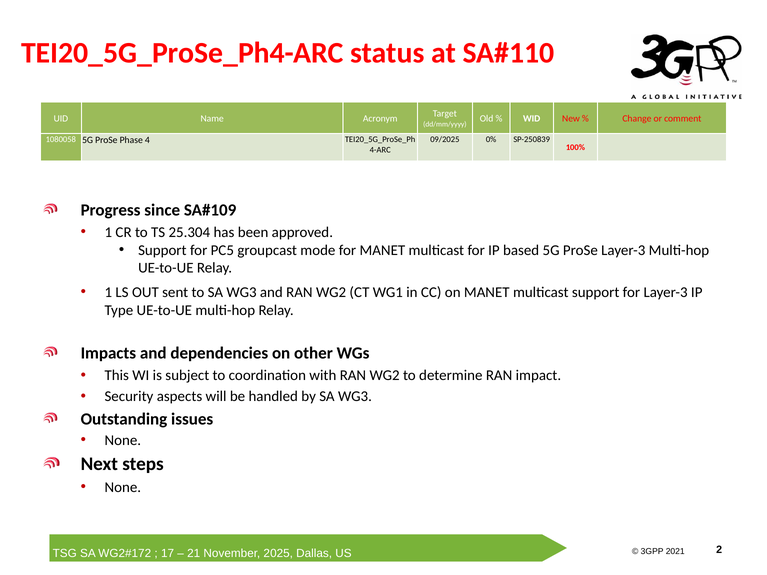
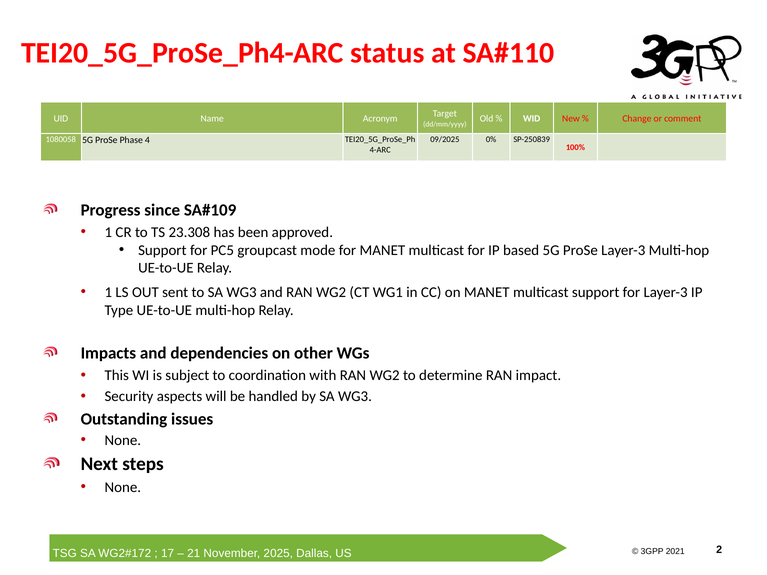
25.304: 25.304 -> 23.308
